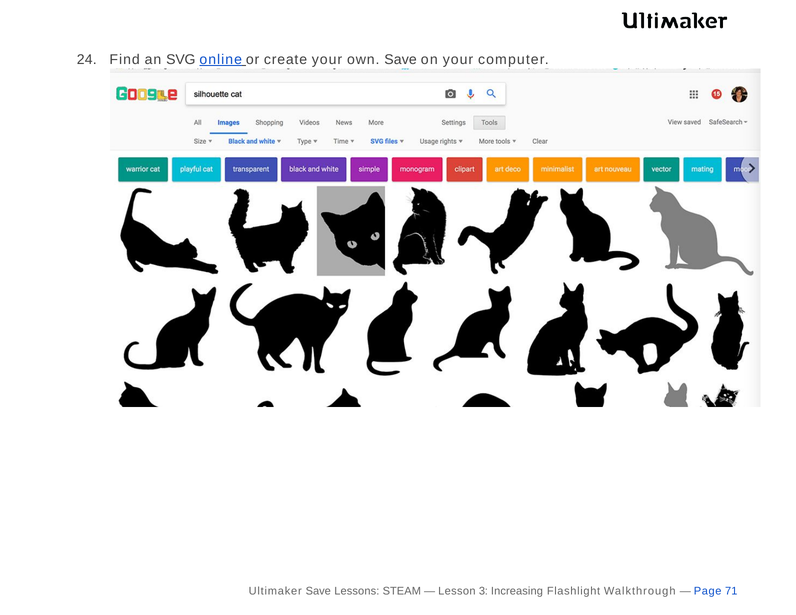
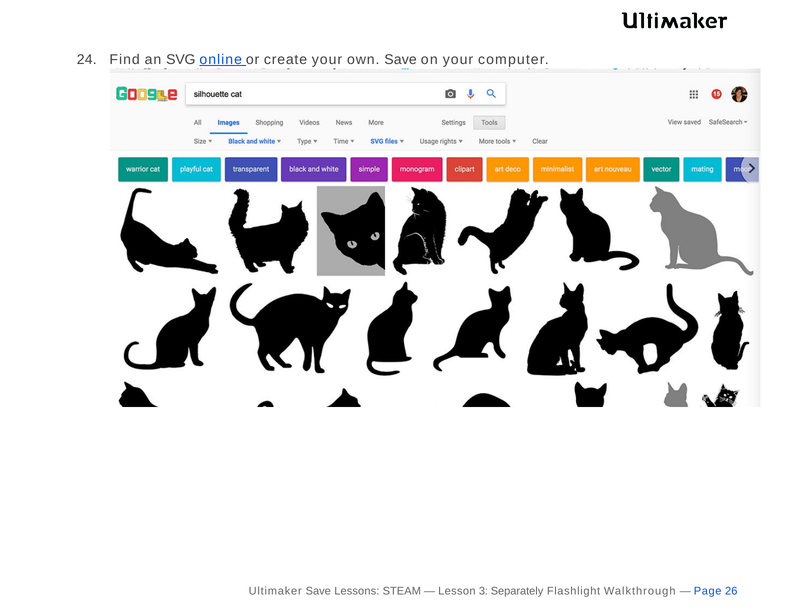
Increasing: Increasing -> Separately
71: 71 -> 26
